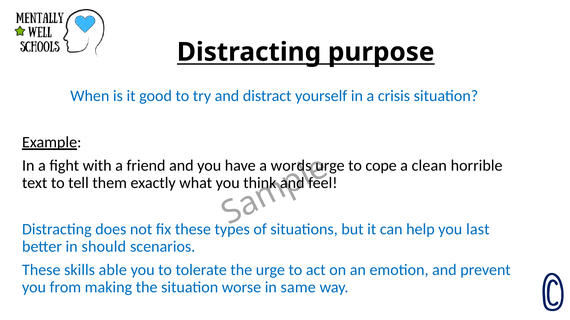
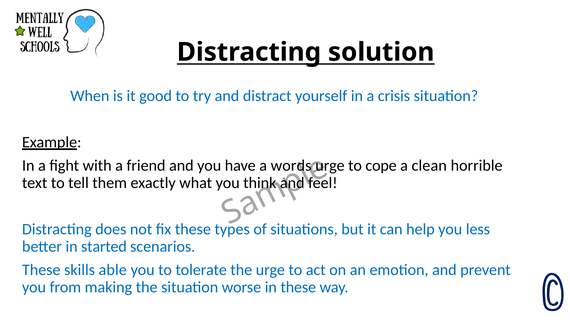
purpose: purpose -> solution
last: last -> less
should: should -> started
in same: same -> these
